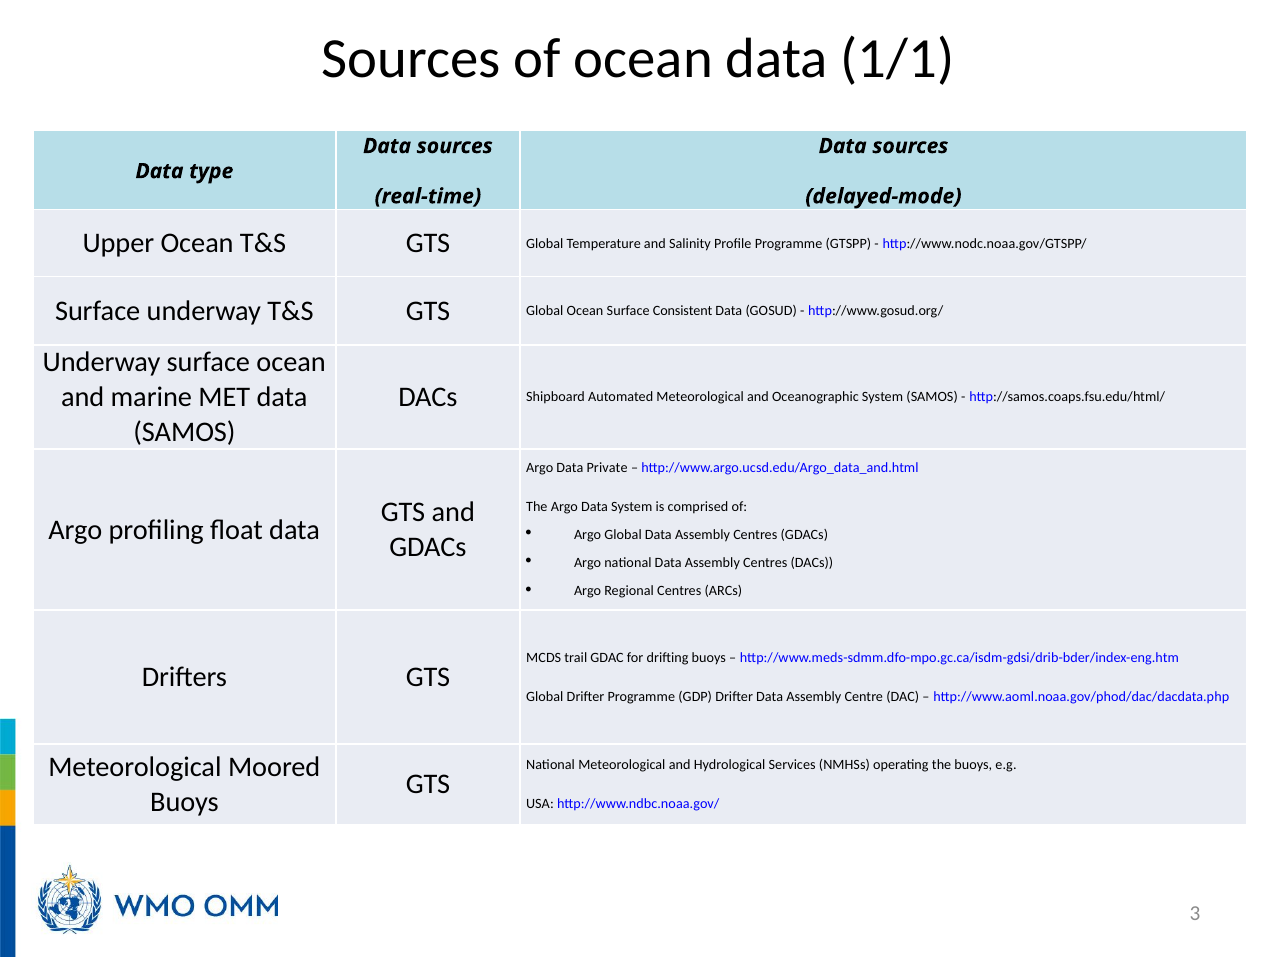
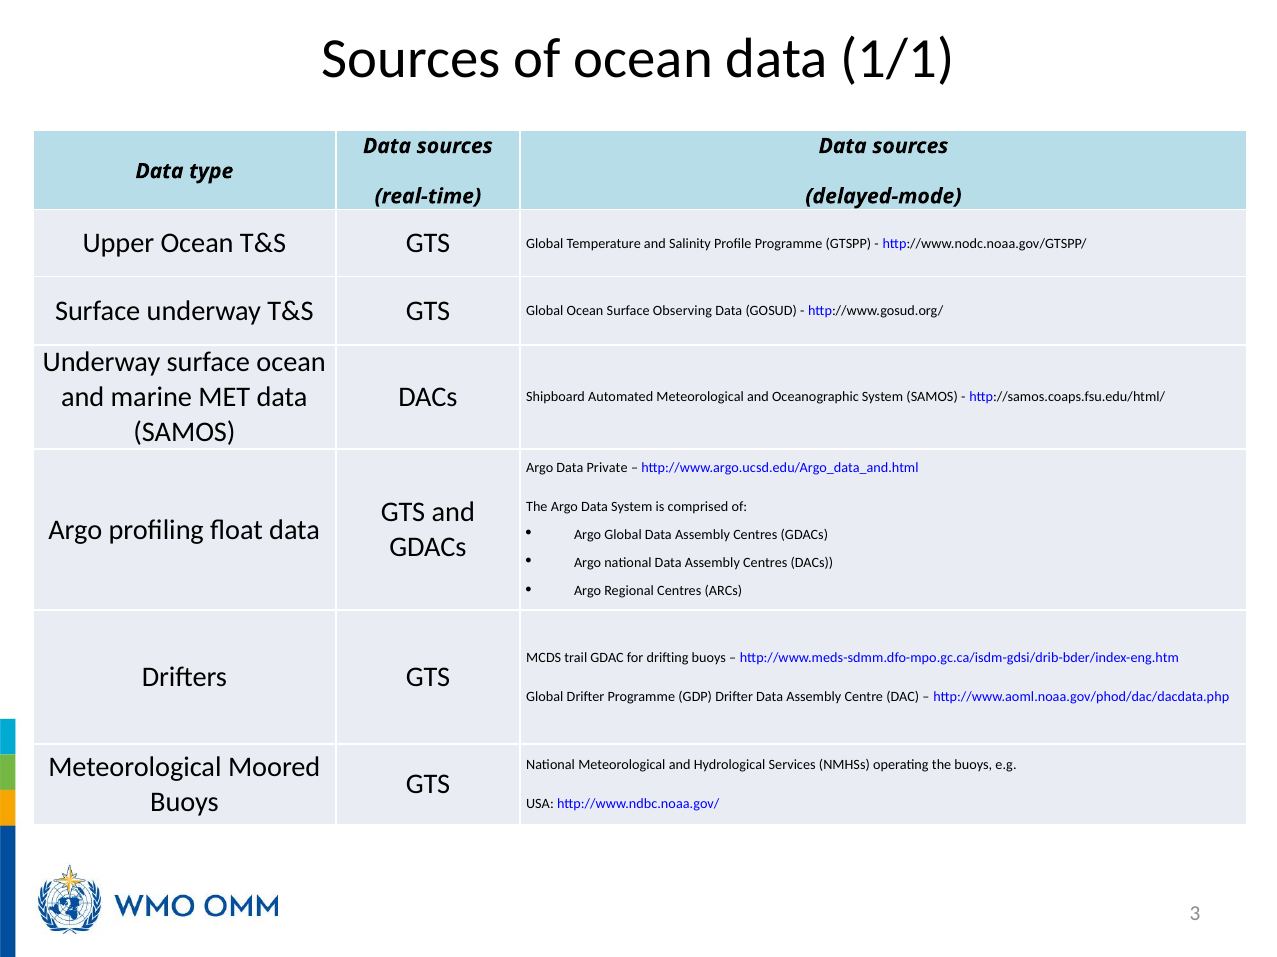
Consistent: Consistent -> Observing
